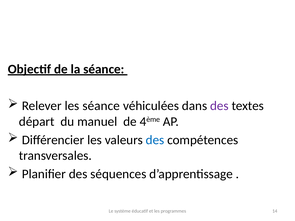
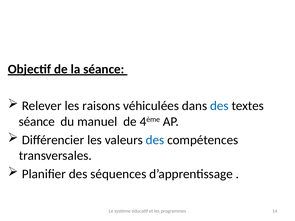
les séance: séance -> raisons
des at (219, 106) colour: purple -> blue
départ at (37, 122): départ -> séance
